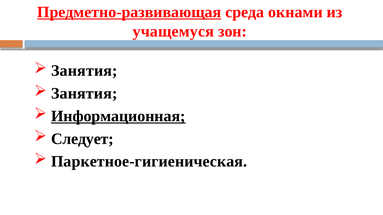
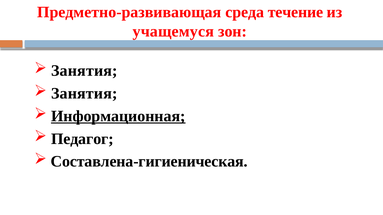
Предметно-развивающая underline: present -> none
окнами: окнами -> течение
Следует: Следует -> Педагог
Паркетное-гигиеническая: Паркетное-гигиеническая -> Составлена-гигиеническая
